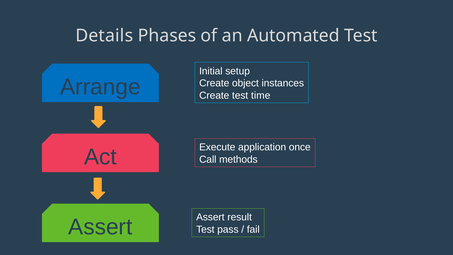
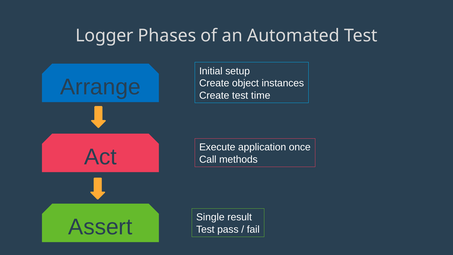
Details: Details -> Logger
Assert at (210, 217): Assert -> Single
